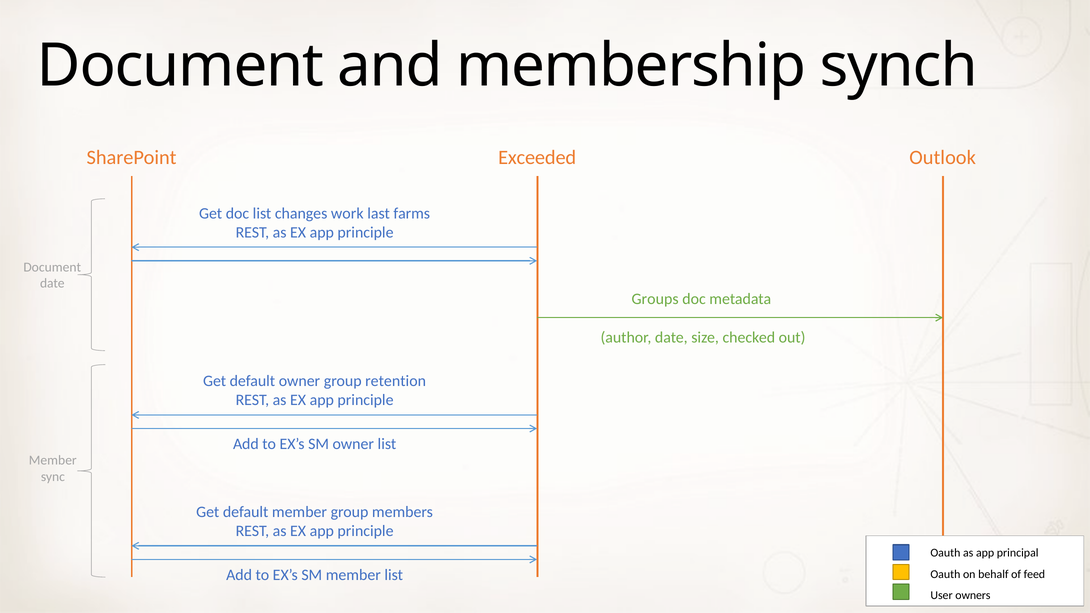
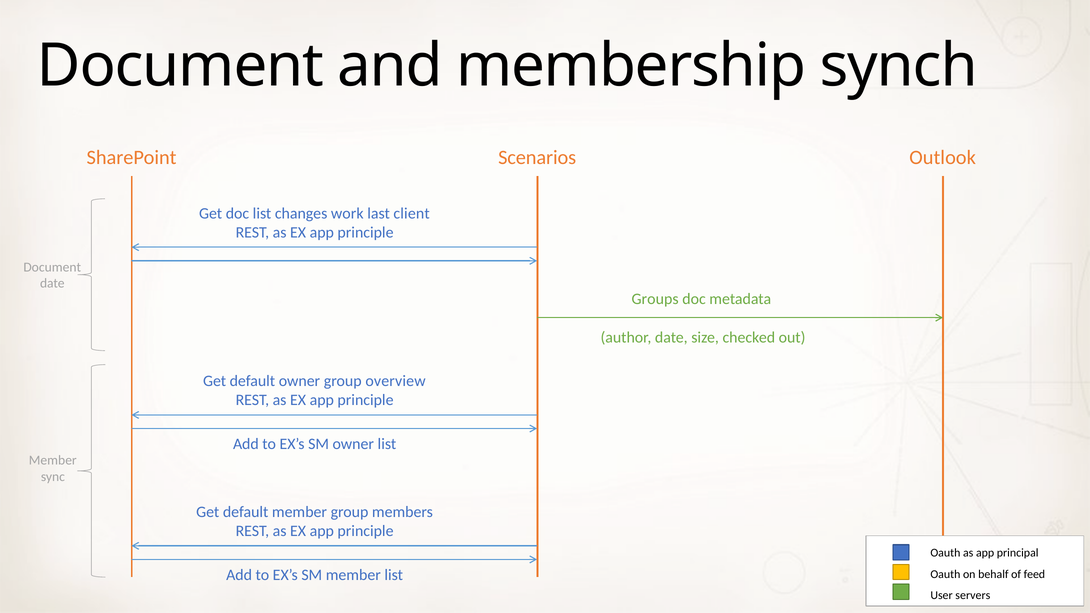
Exceeded: Exceeded -> Scenarios
farms: farms -> client
retention: retention -> overview
owners: owners -> servers
